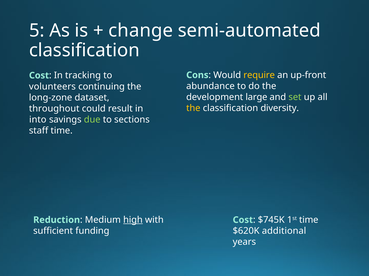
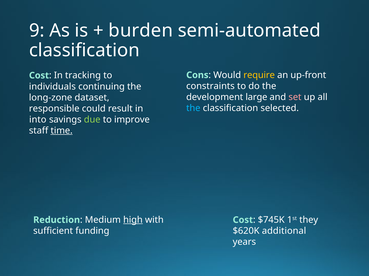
5: 5 -> 9
change: change -> burden
abundance: abundance -> constraints
volunteers: volunteers -> individuals
set colour: light green -> pink
the at (193, 108) colour: yellow -> light blue
diversity: diversity -> selected
throughout: throughout -> responsible
sections: sections -> improve
time at (62, 131) underline: none -> present
1st time: time -> they
